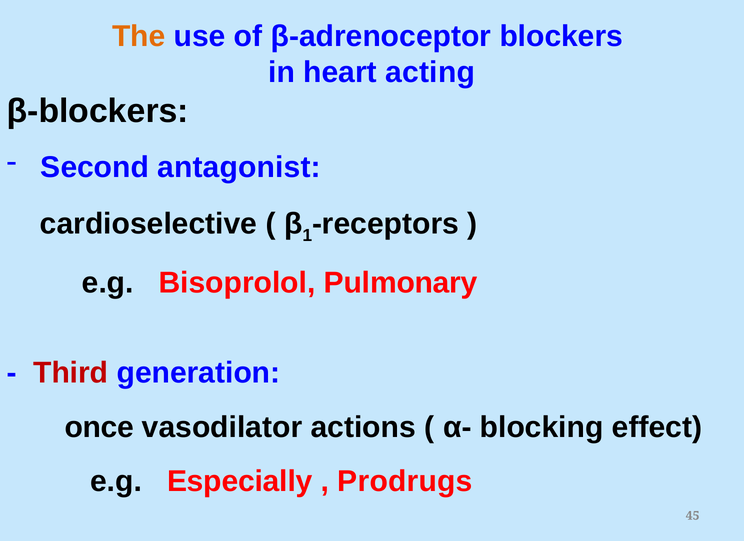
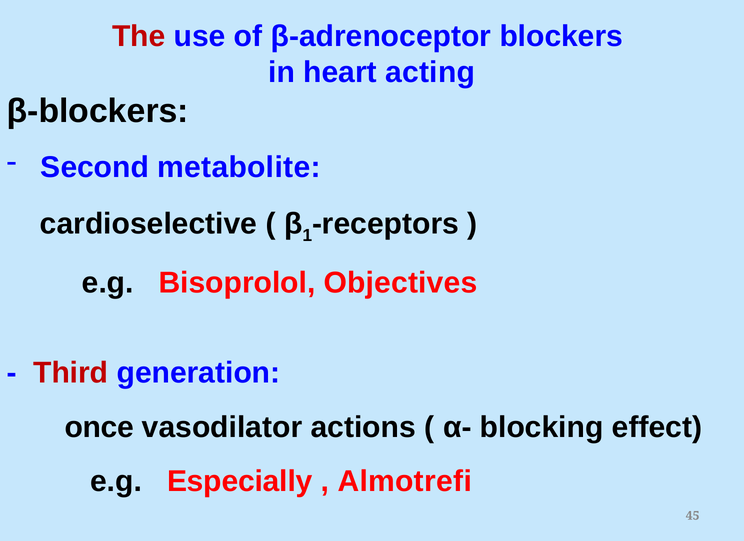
The colour: orange -> red
antagonist: antagonist -> metabolite
Pulmonary: Pulmonary -> Objectives
Prodrugs: Prodrugs -> Almotrefi
